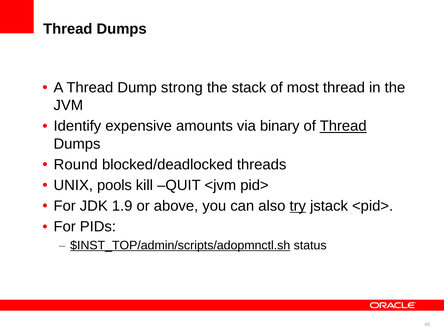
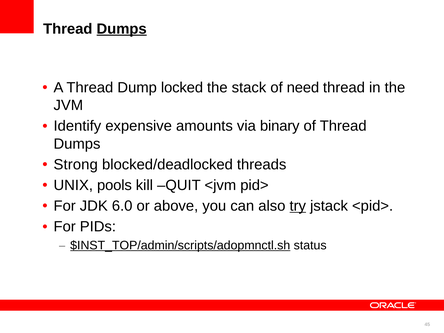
Dumps at (122, 29) underline: none -> present
strong: strong -> locked
most: most -> need
Thread at (343, 126) underline: present -> none
Round: Round -> Strong
1.9: 1.9 -> 6.0
